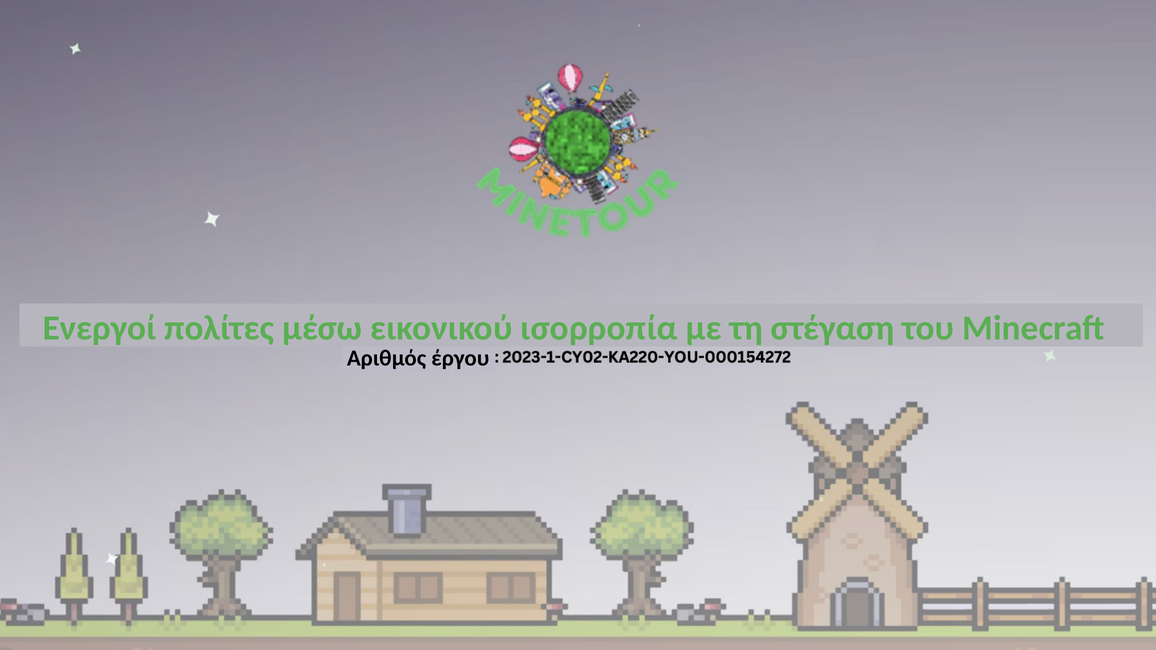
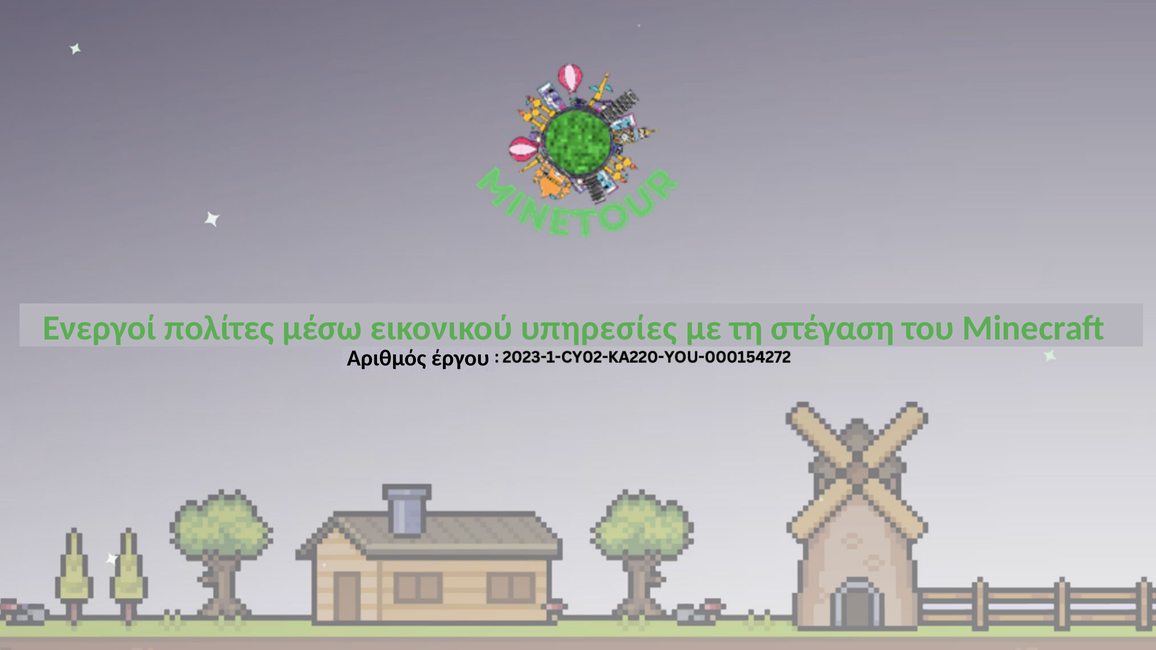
ισορροπία: ισορροπία -> υπηρεσίες
